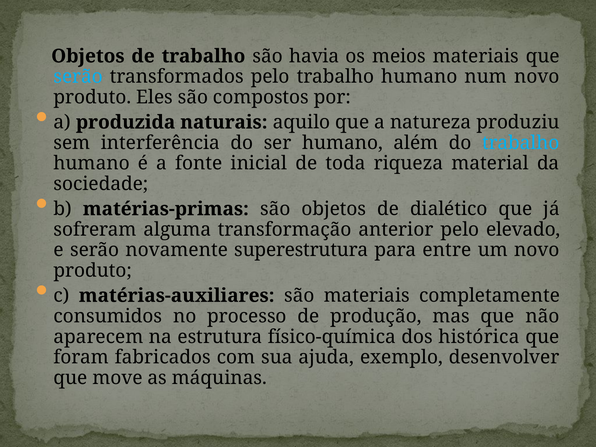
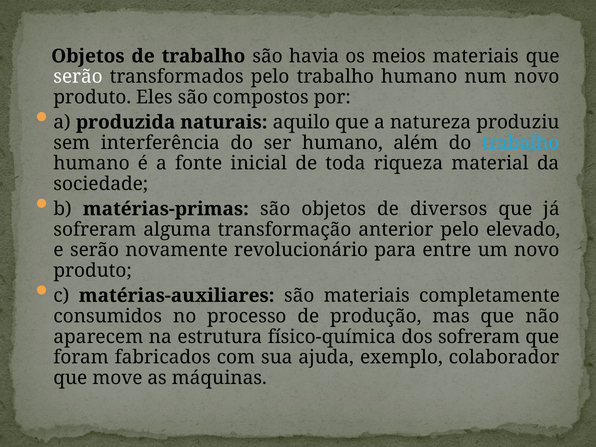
serão at (78, 77) colour: light blue -> white
dialético: dialético -> diversos
superestrutura: superestrutura -> revolucionário
dos histórica: histórica -> sofreram
desenvolver: desenvolver -> colaborador
